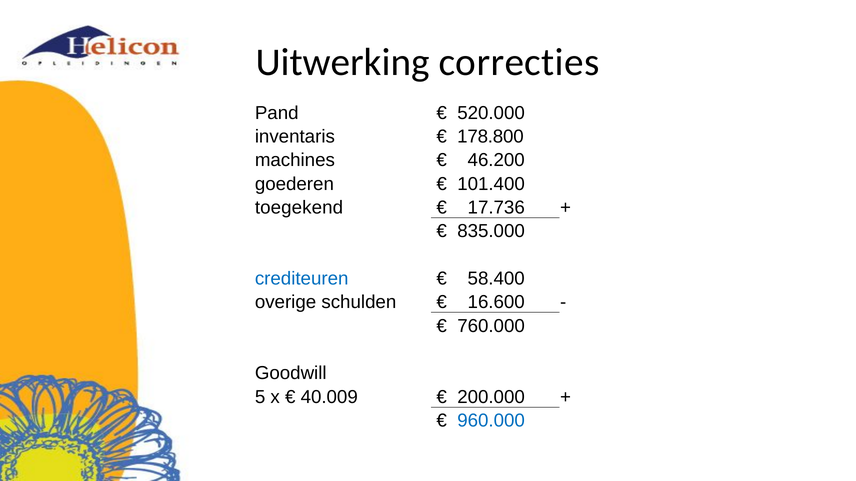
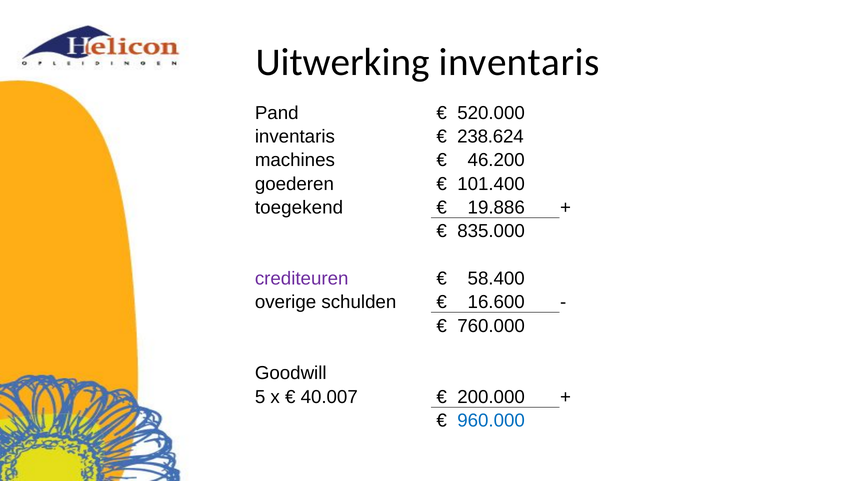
Uitwerking correcties: correcties -> inventaris
178.800: 178.800 -> 238.624
17.736: 17.736 -> 19.886
crediteuren colour: blue -> purple
40.009: 40.009 -> 40.007
